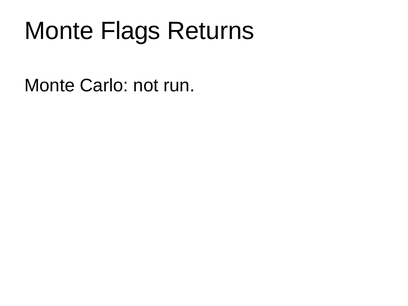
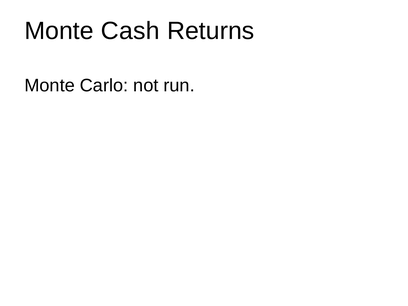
Flags: Flags -> Cash
